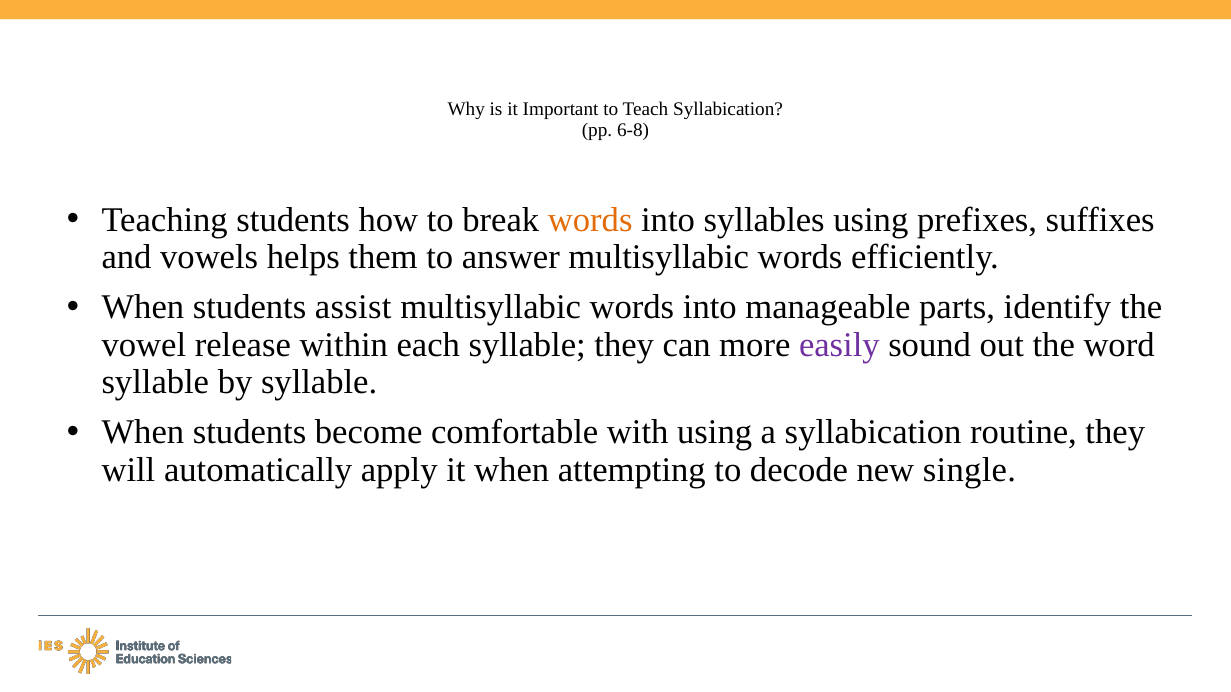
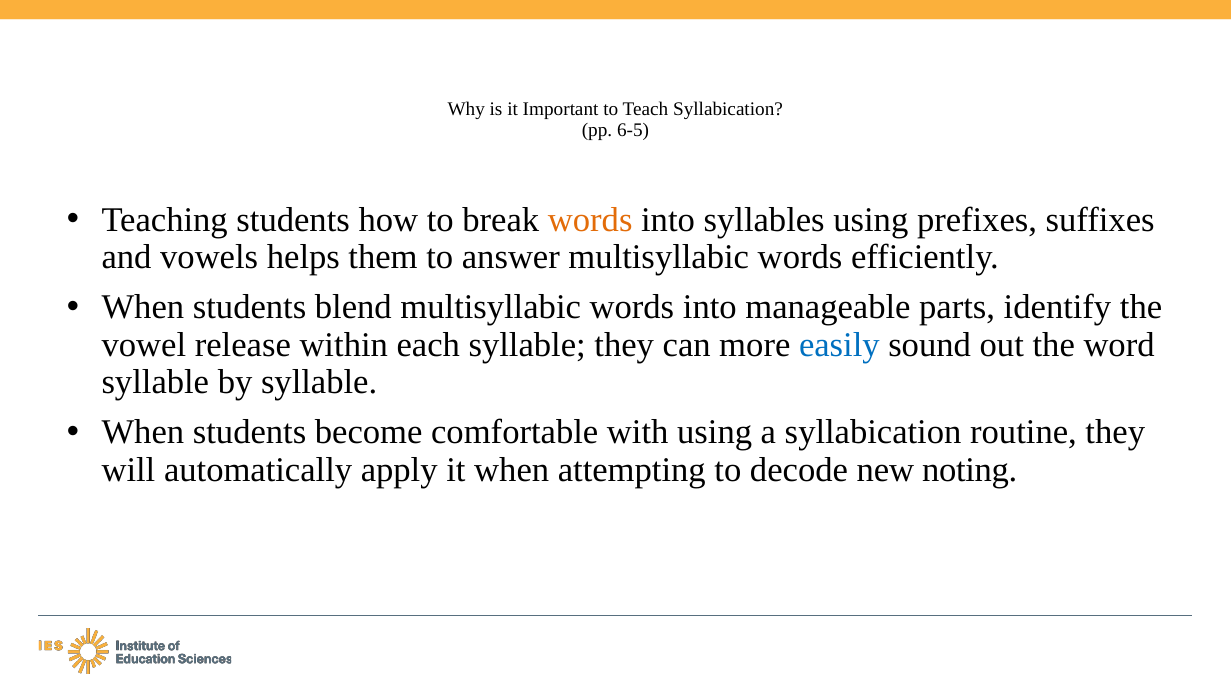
6-8: 6-8 -> 6-5
assist: assist -> blend
easily colour: purple -> blue
single: single -> noting
